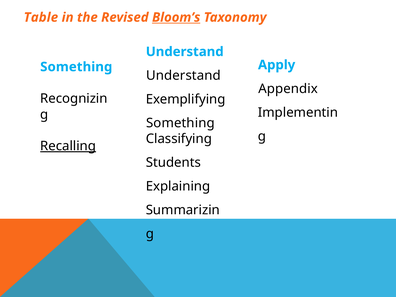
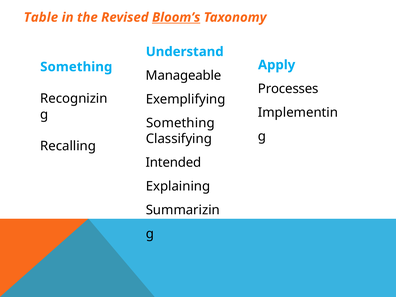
Understand at (183, 75): Understand -> Manageable
Appendix: Appendix -> Processes
Recalling underline: present -> none
Students: Students -> Intended
